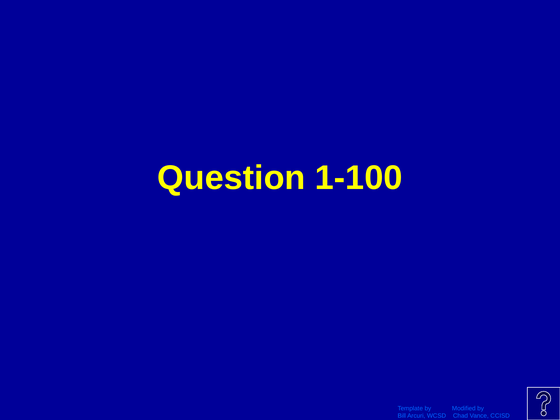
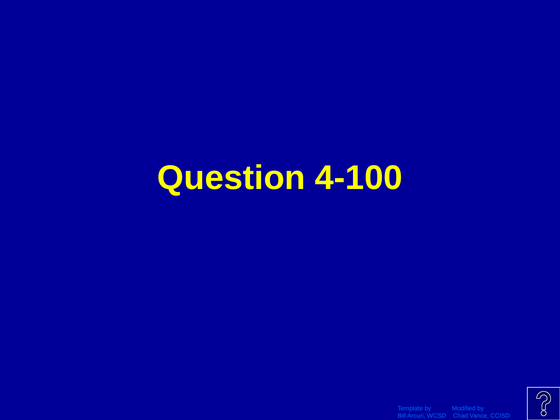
1-100: 1-100 -> 4-100
